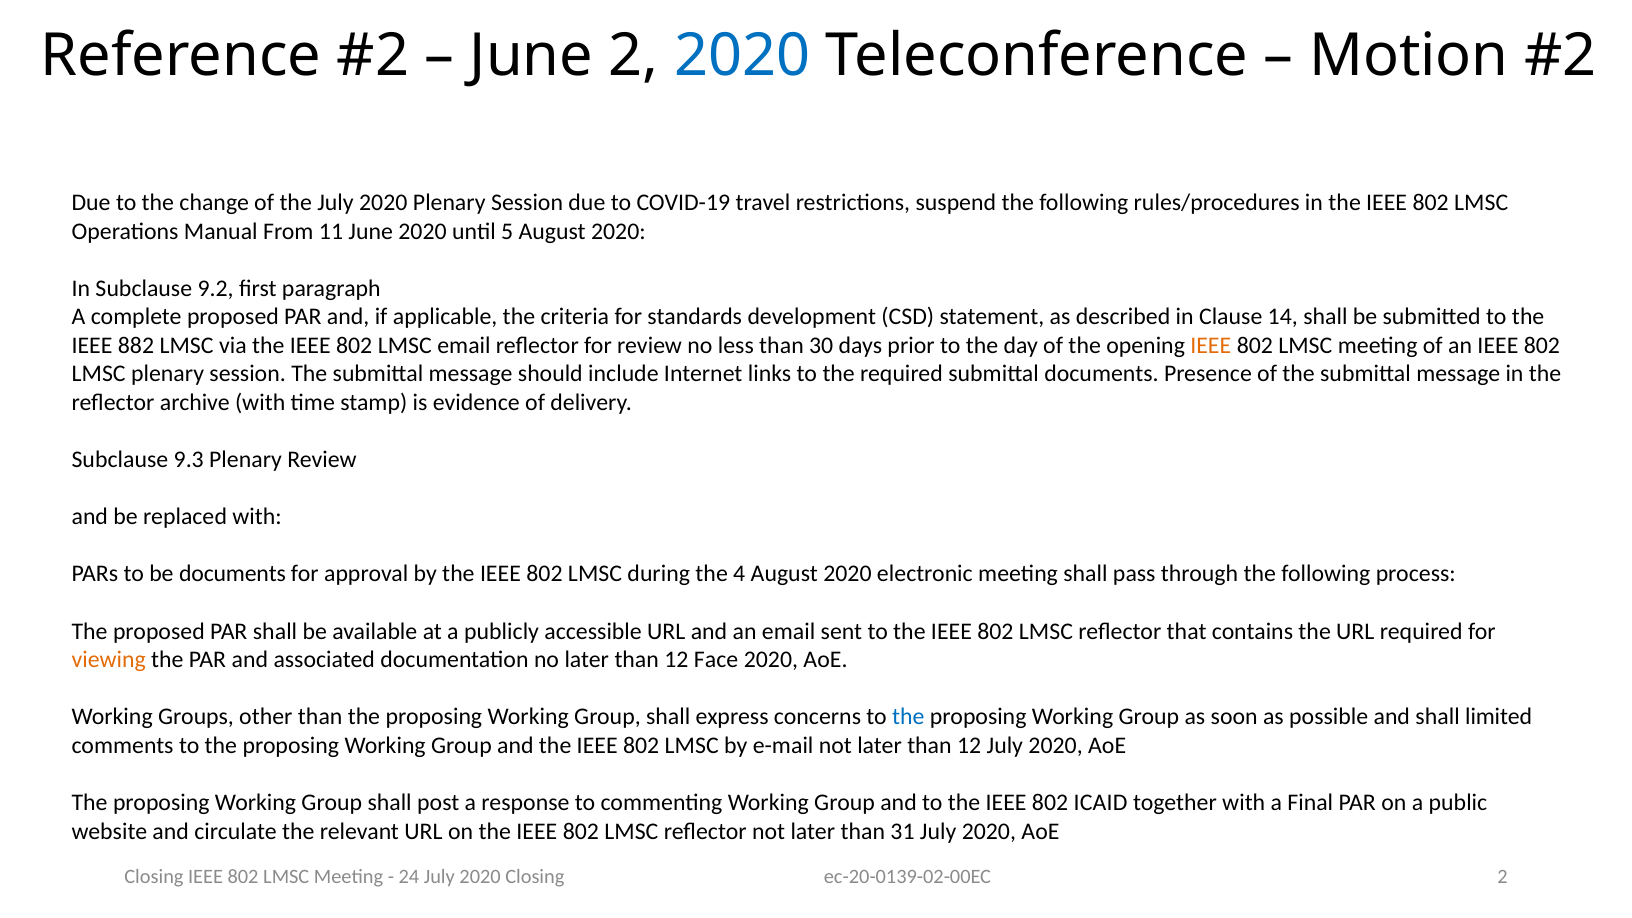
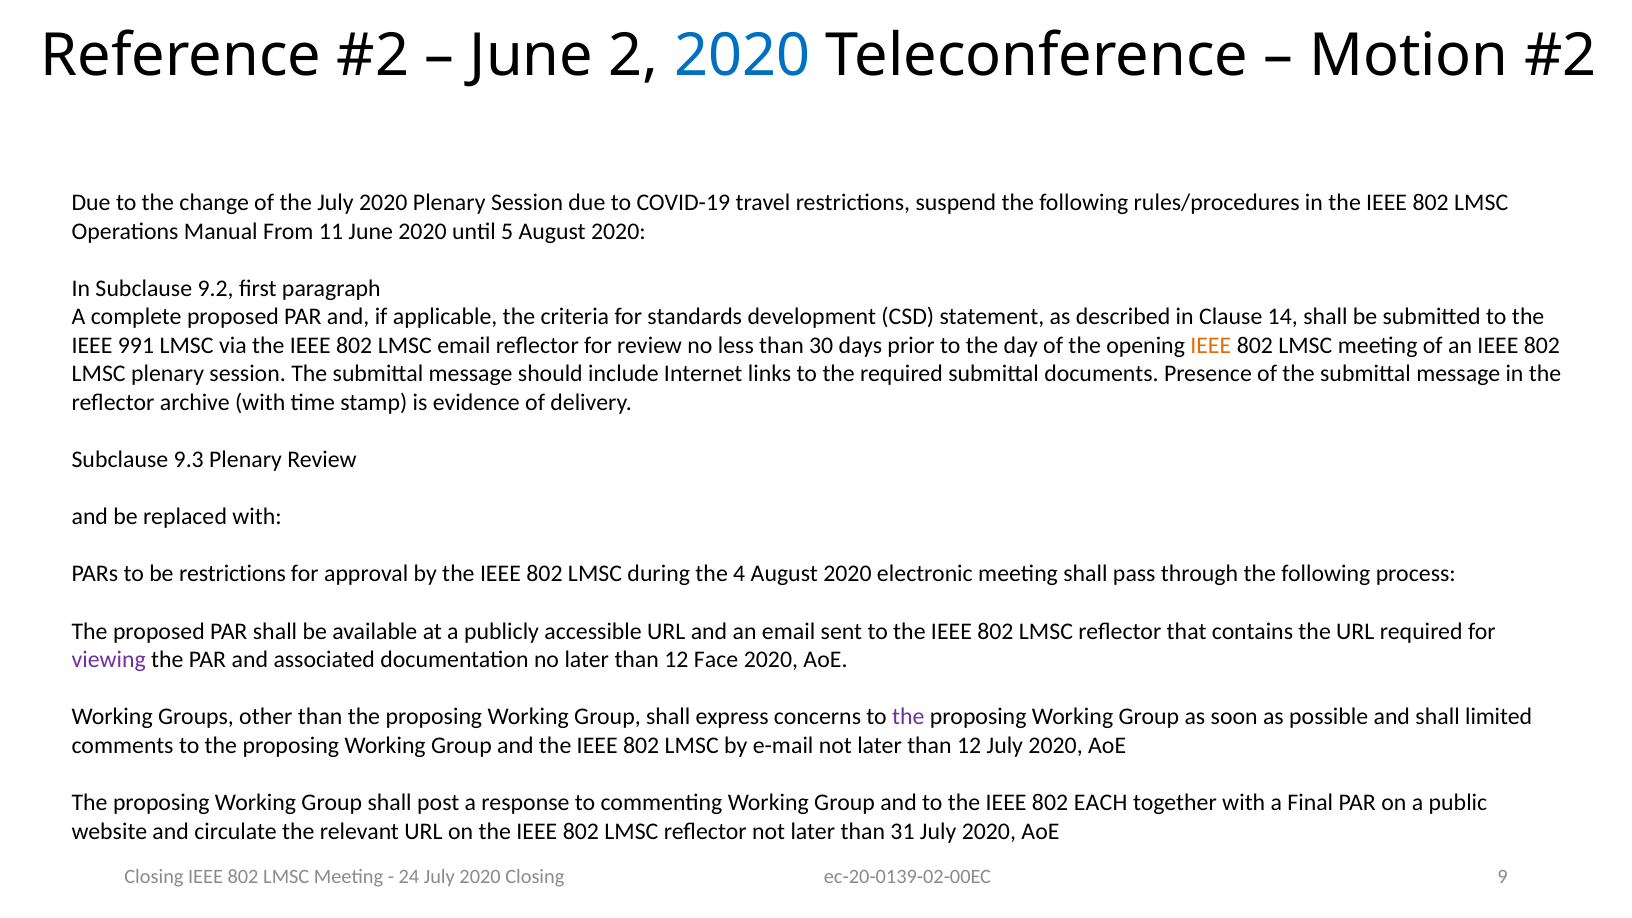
882: 882 -> 991
be documents: documents -> restrictions
viewing colour: orange -> purple
the at (908, 717) colour: blue -> purple
ICAID: ICAID -> EACH
ec-20-0139-02-00EC 2: 2 -> 9
